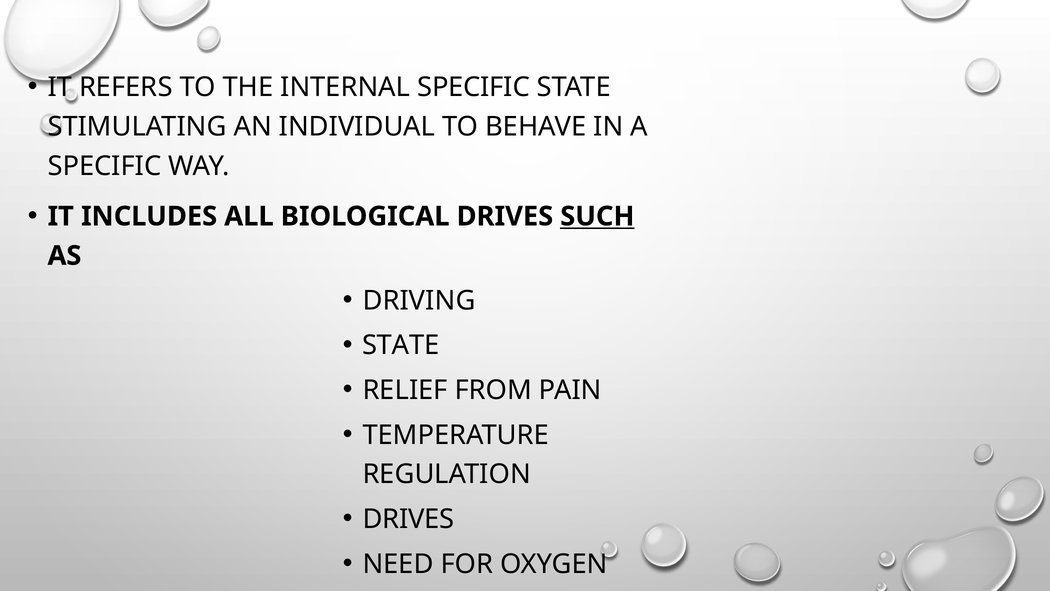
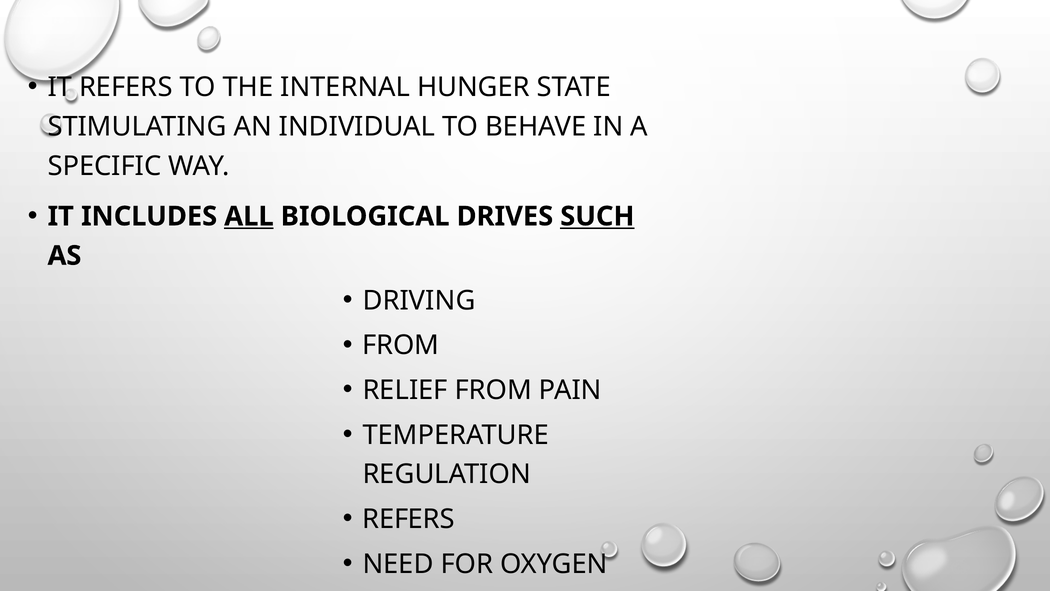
INTERNAL SPECIFIC: SPECIFIC -> HUNGER
ALL underline: none -> present
STATE at (401, 345): STATE -> FROM
DRIVES at (408, 519): DRIVES -> REFERS
